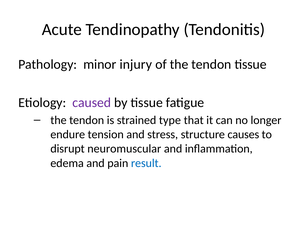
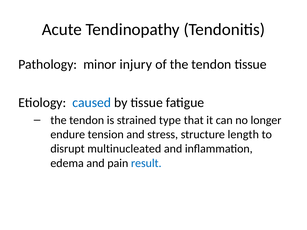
caused colour: purple -> blue
causes: causes -> length
neuromuscular: neuromuscular -> multinucleated
